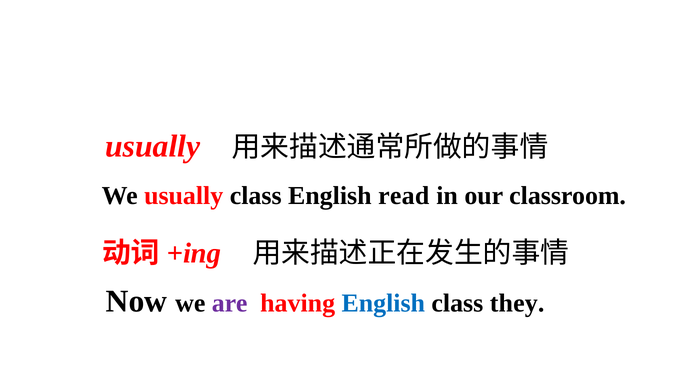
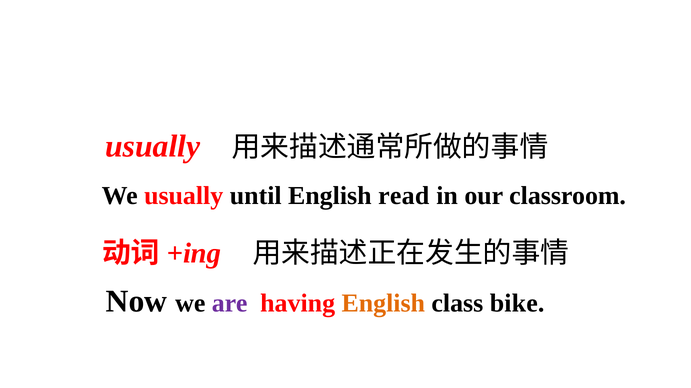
usually class: class -> until
English at (383, 304) colour: blue -> orange
they: they -> bike
